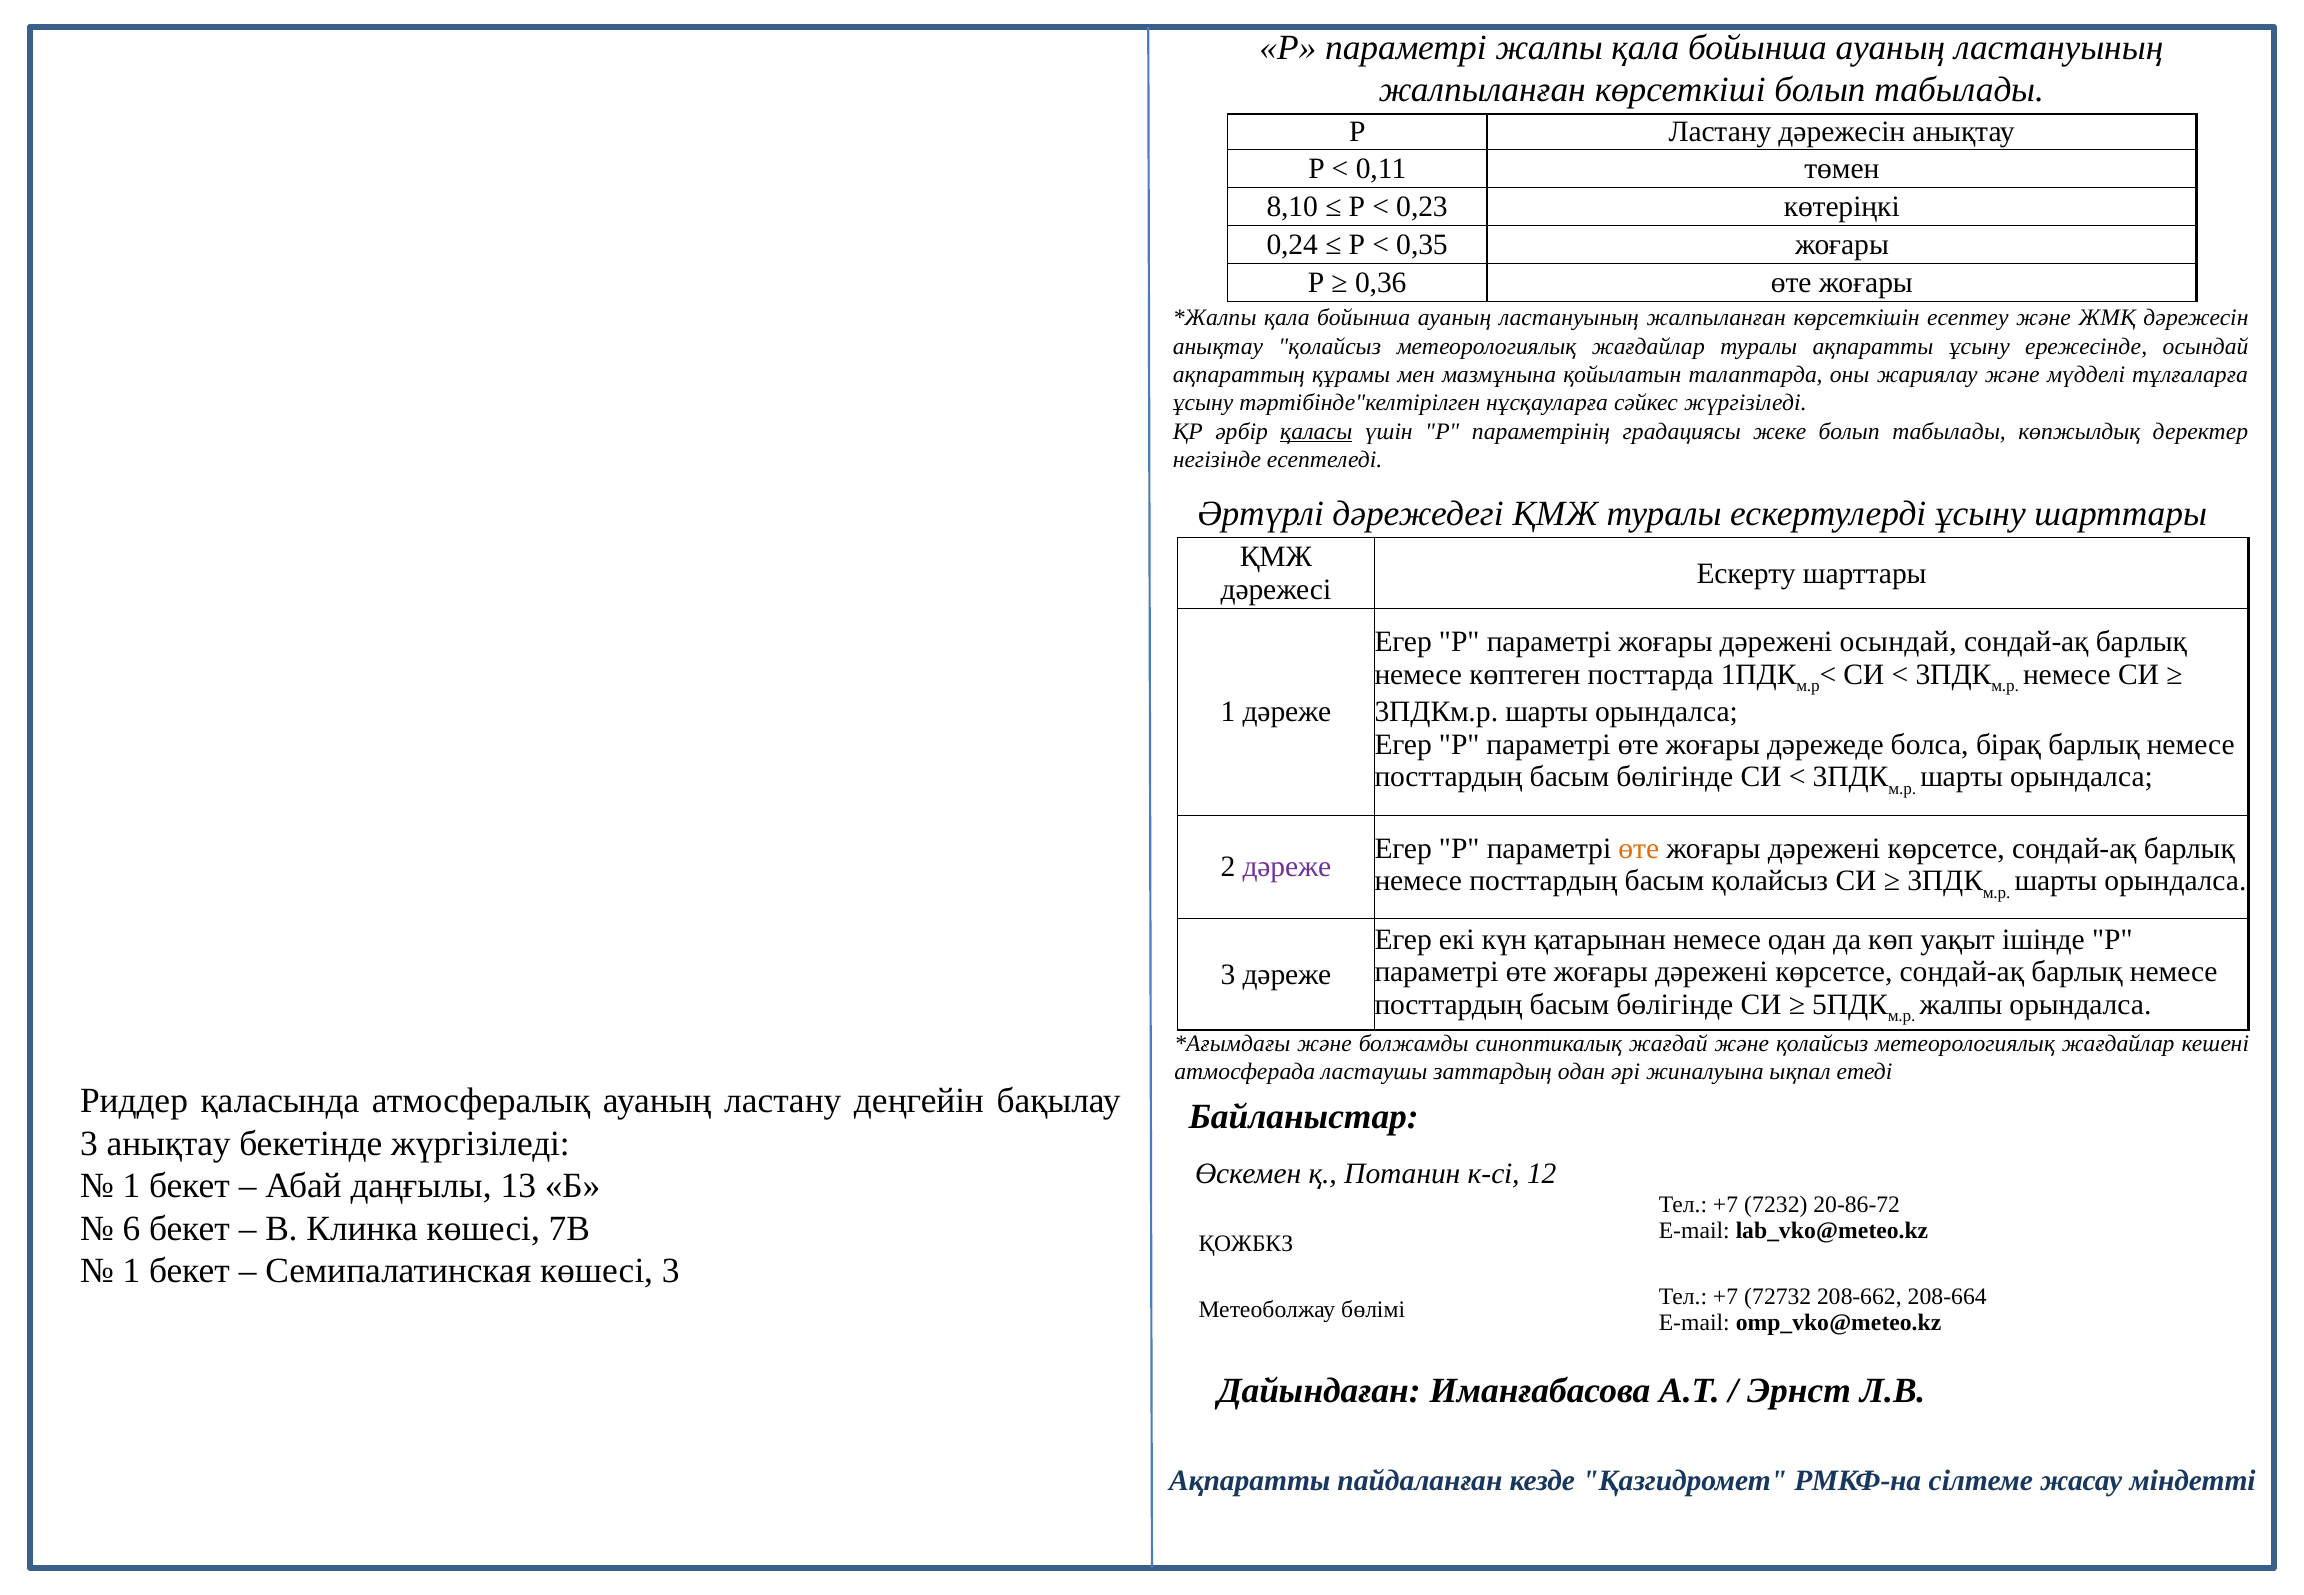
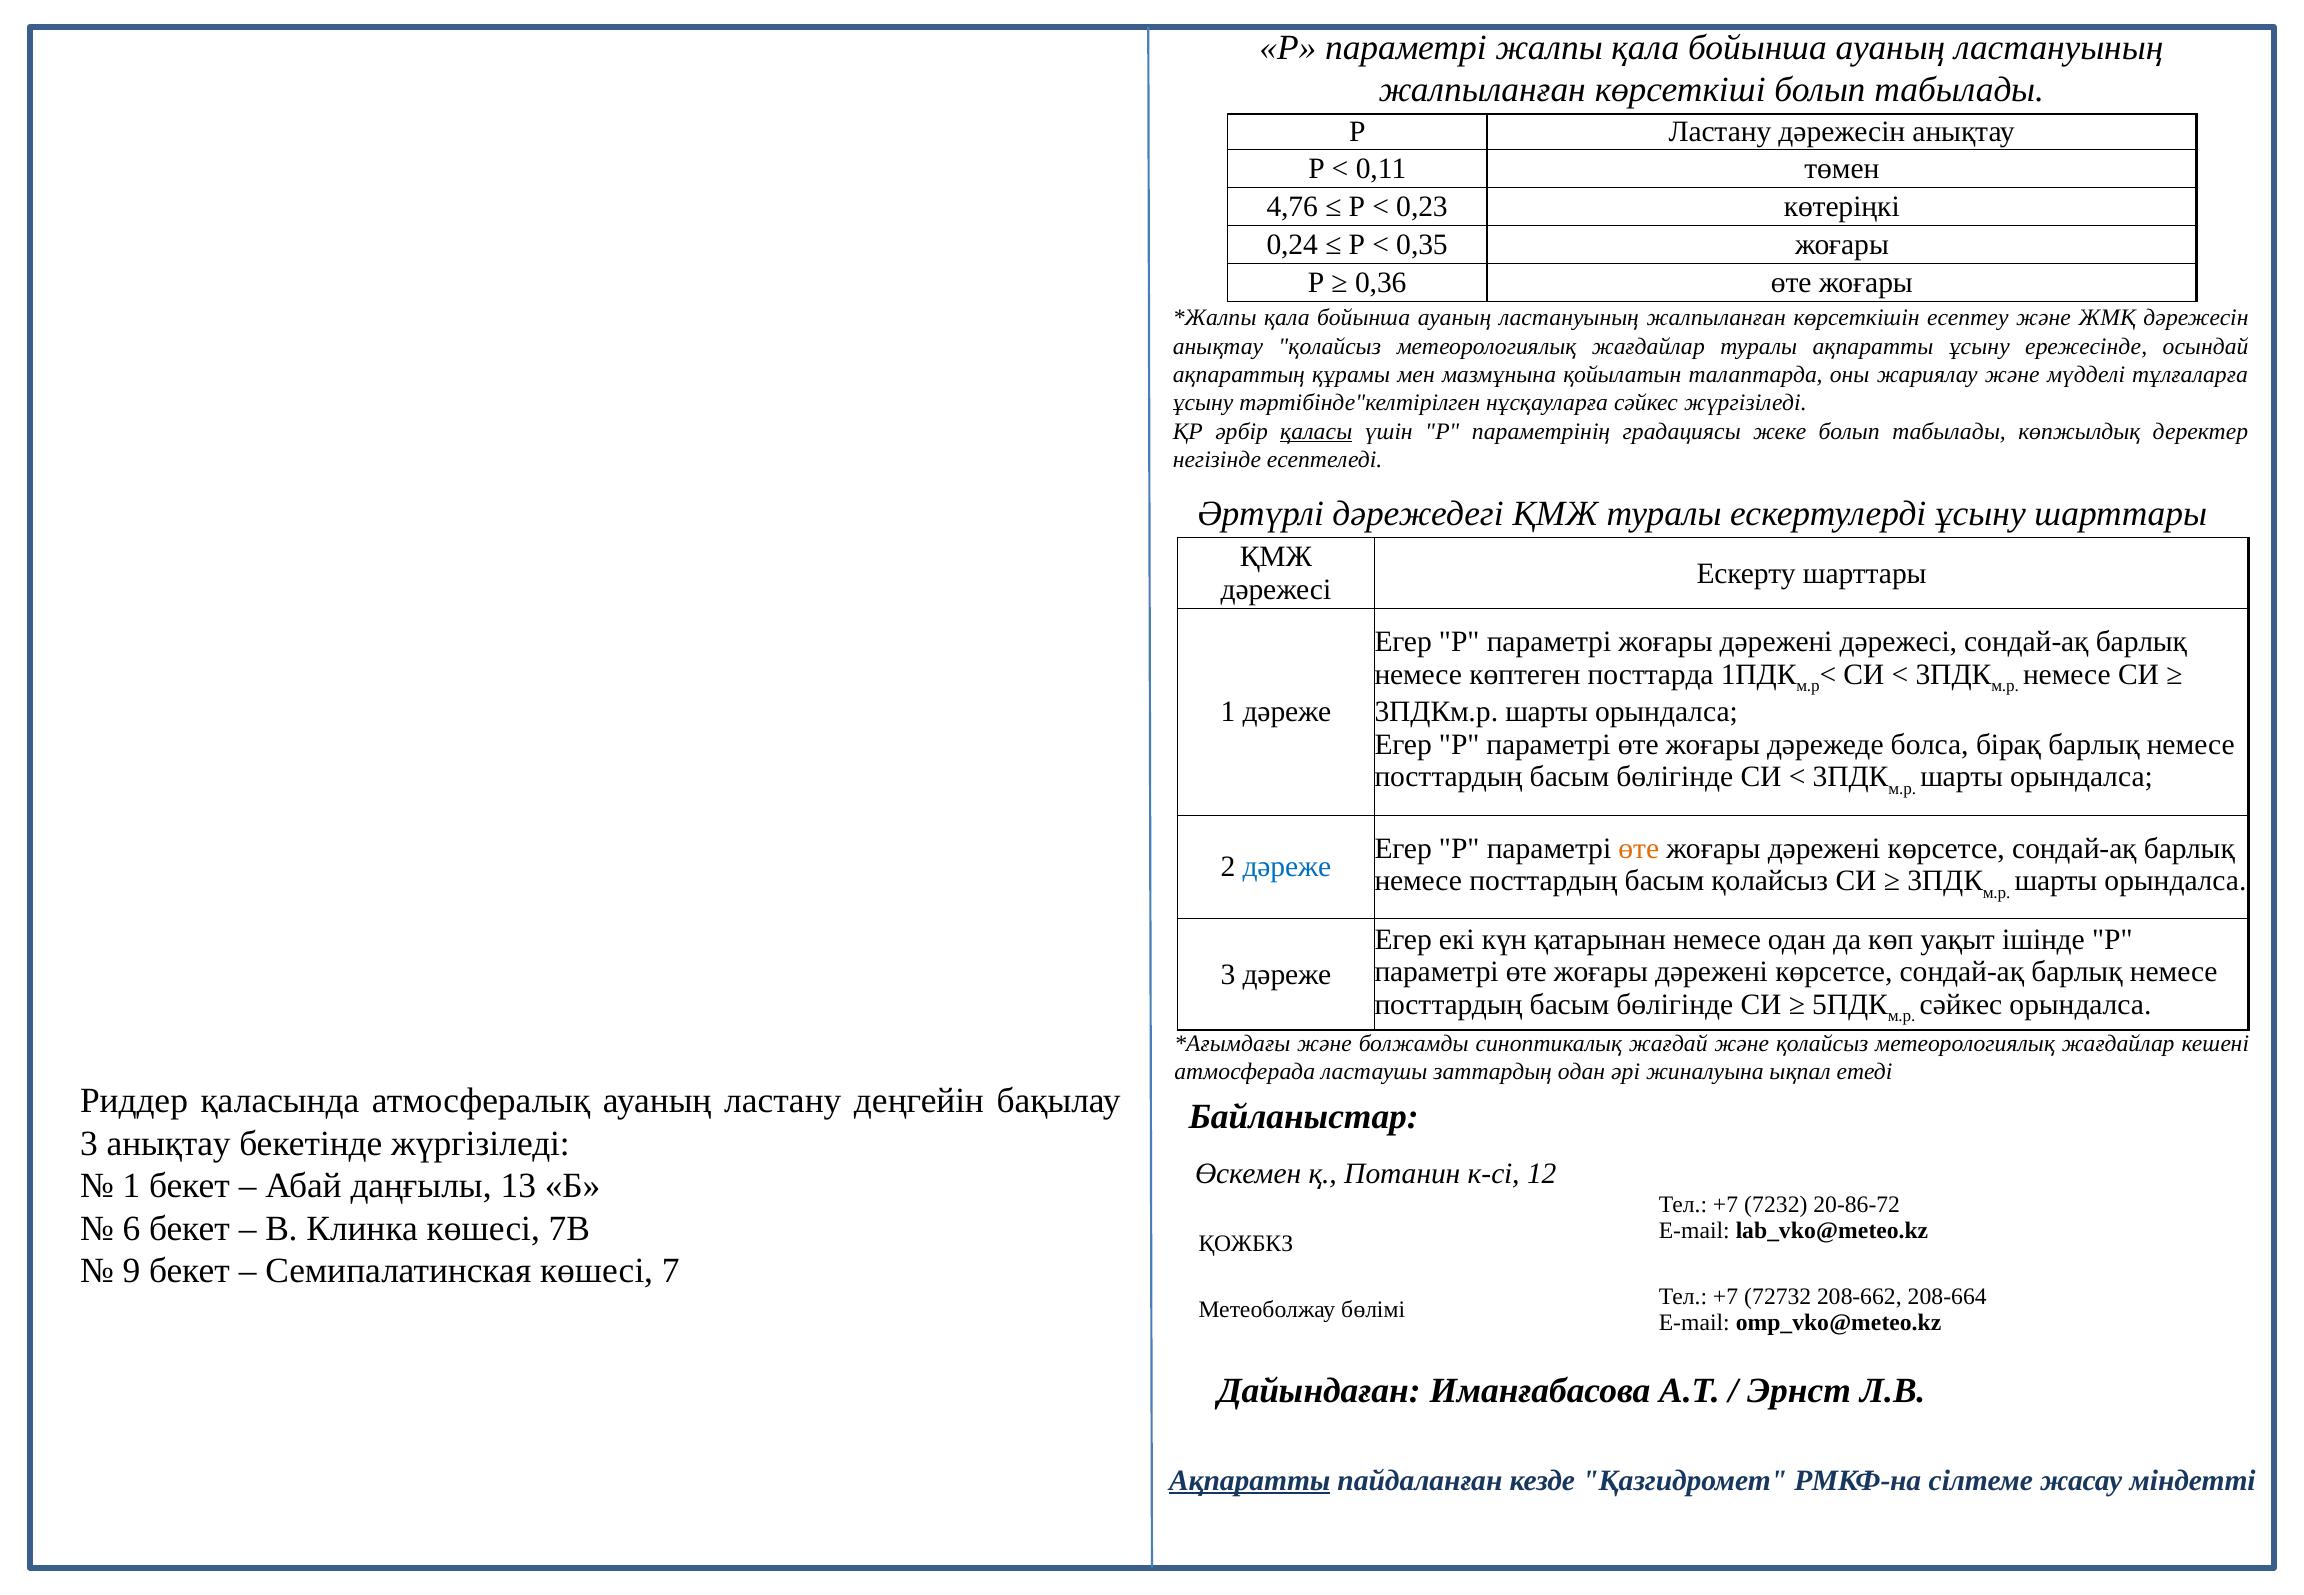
8,10: 8,10 -> 4,76
дәрежені осындай: осындай -> дәрежесі
дәреже at (1287, 867) colour: purple -> blue
жалпы at (1961, 1005): жалпы -> сәйкес
1 at (132, 1271): 1 -> 9
көшесі 3: 3 -> 7
Ақпаратты at (1250, 1481) underline: none -> present
